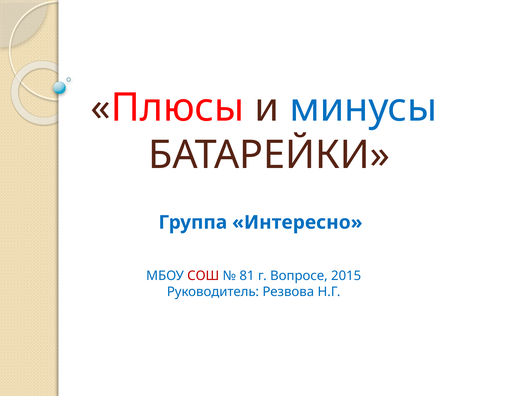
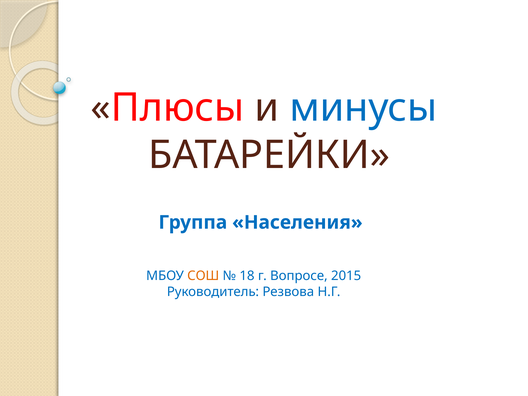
Интересно: Интересно -> Населения
СОШ colour: red -> orange
81: 81 -> 18
